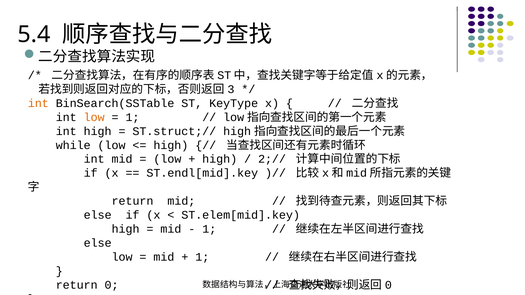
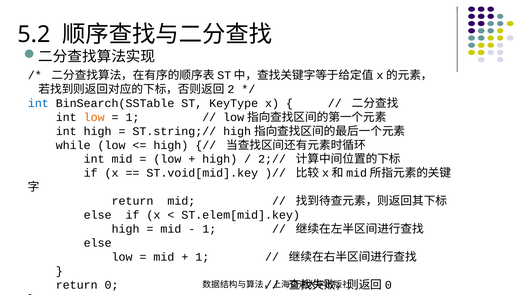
5.4: 5.4 -> 5.2
3: 3 -> 2
int at (38, 103) colour: orange -> blue
ST.struct;//: ST.struct;// -> ST.string;//
ST.endl[mid].key: ST.endl[mid].key -> ST.void[mid].key
